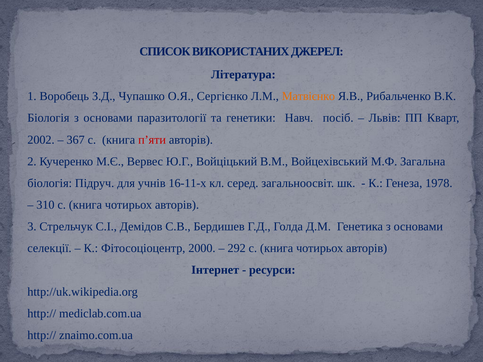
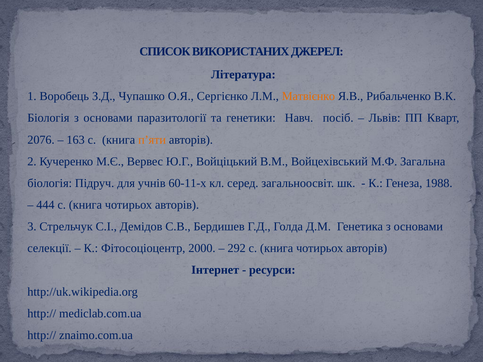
2002: 2002 -> 2076
367: 367 -> 163
п’яти colour: red -> orange
16-11-х: 16-11-х -> 60-11-х
1978: 1978 -> 1988
310: 310 -> 444
